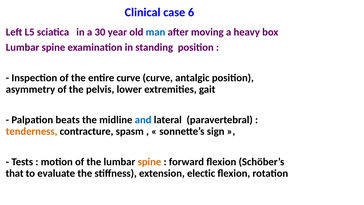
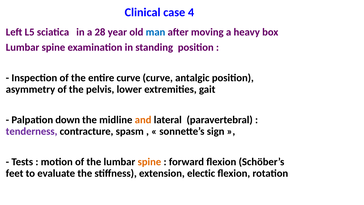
6: 6 -> 4
30: 30 -> 28
beats: beats -> down
and colour: blue -> orange
tenderness colour: orange -> purple
that: that -> feet
